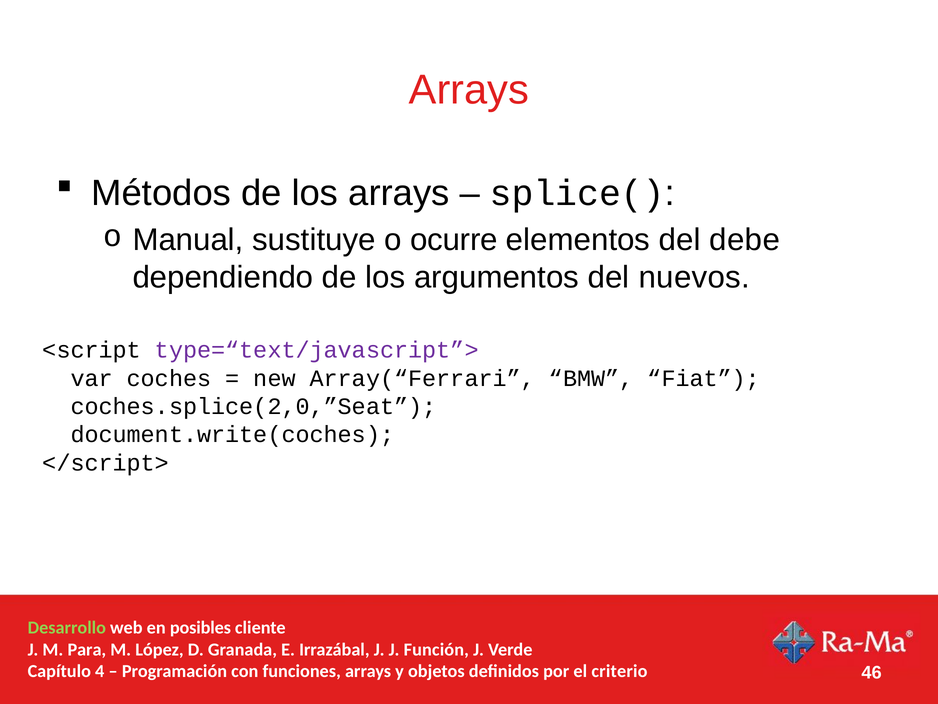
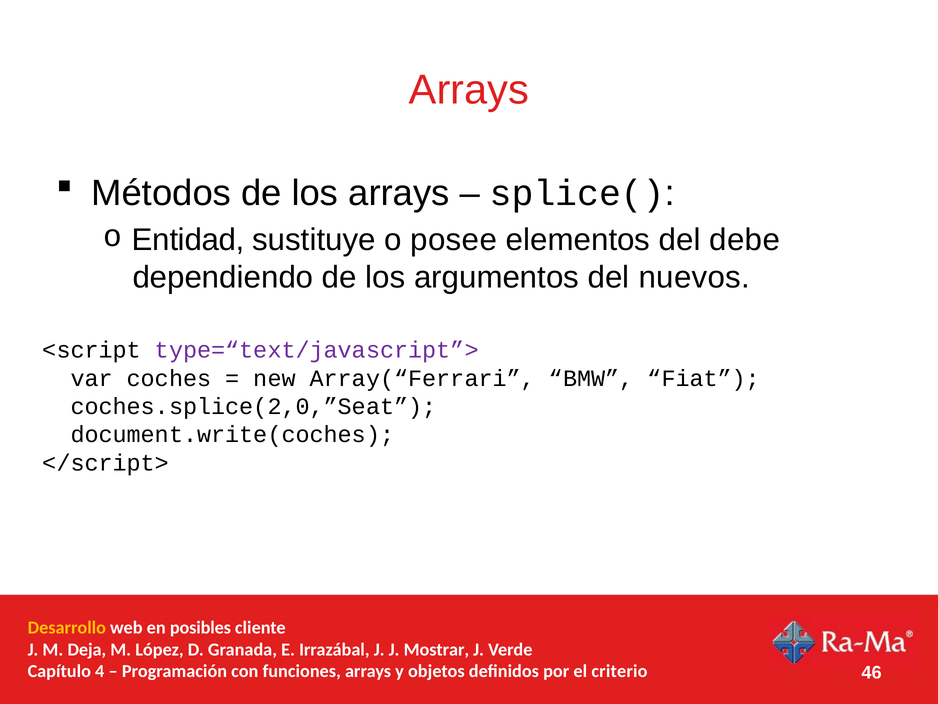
Manual: Manual -> Entidad
ocurre: ocurre -> posee
Desarrollo colour: light green -> yellow
Para: Para -> Deja
Función: Función -> Mostrar
